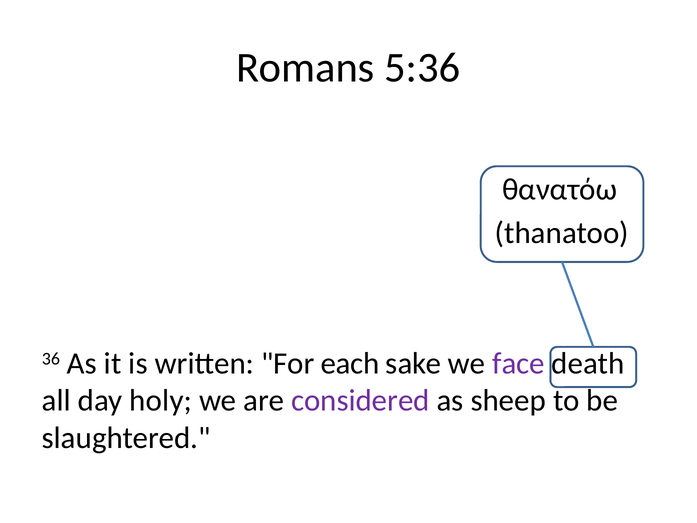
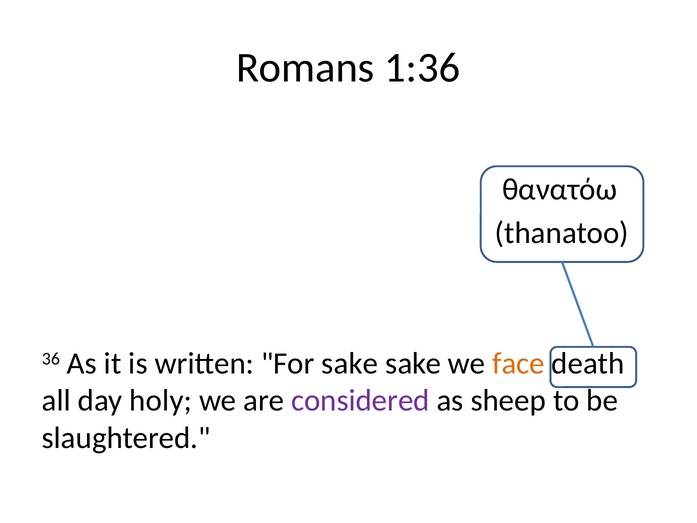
5:36: 5:36 -> 1:36
For each: each -> sake
face colour: purple -> orange
